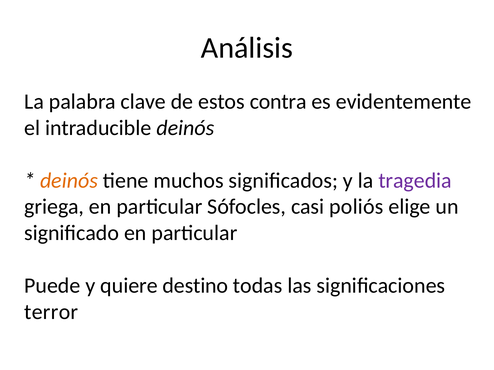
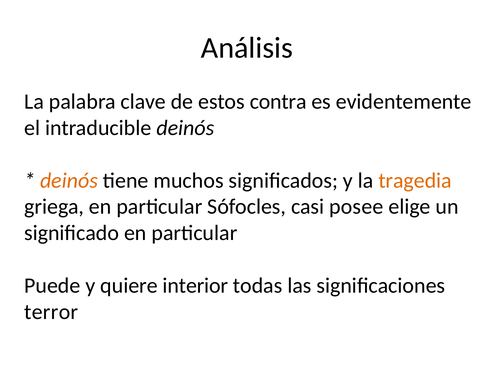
tragedia colour: purple -> orange
poliós: poliós -> posee
destino: destino -> interior
